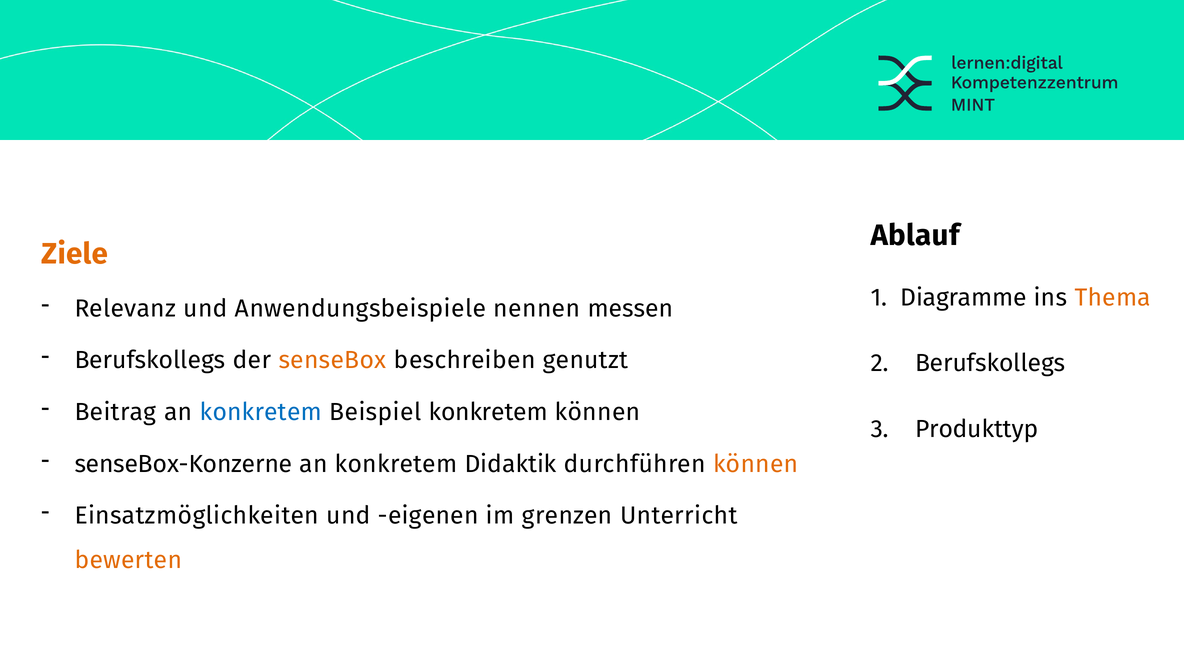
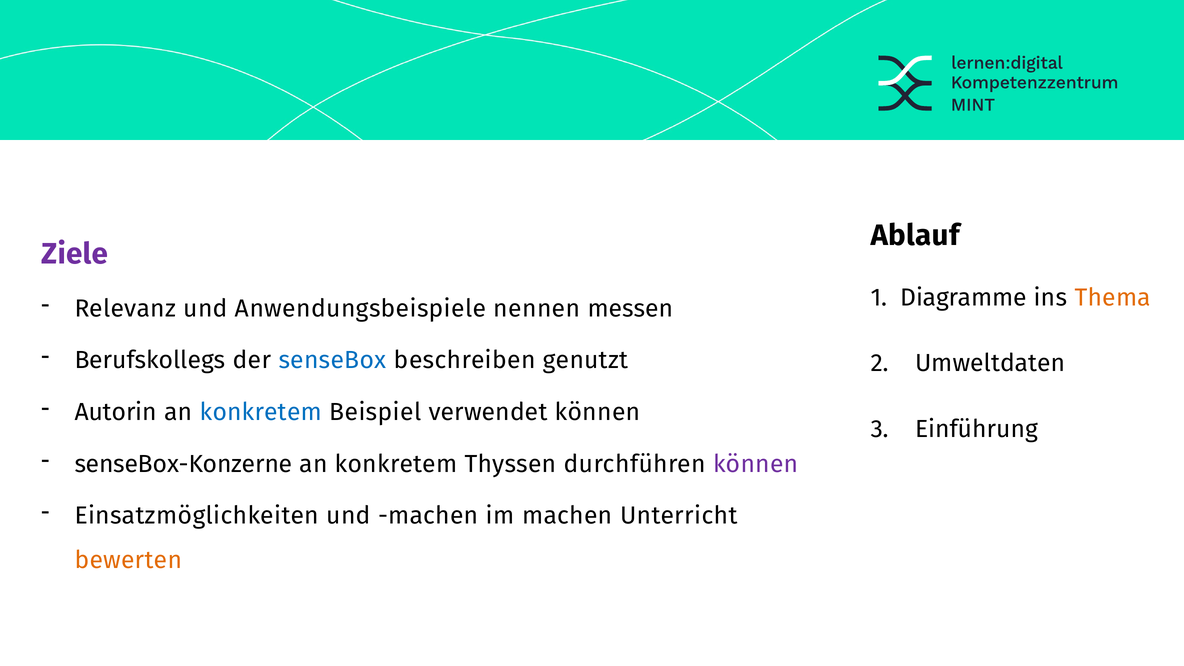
Ziele colour: orange -> purple
senseBox colour: orange -> blue
Berufskollegs at (990, 363): Berufskollegs -> Umweltdaten
Beitrag: Beitrag -> Autorin
Beispiel konkretem: konkretem -> verwendet
Produkttyp: Produkttyp -> Einführung
Didaktik: Didaktik -> Thyssen
können at (756, 464) colour: orange -> purple
und eigenen: eigenen -> machen
im grenzen: grenzen -> machen
